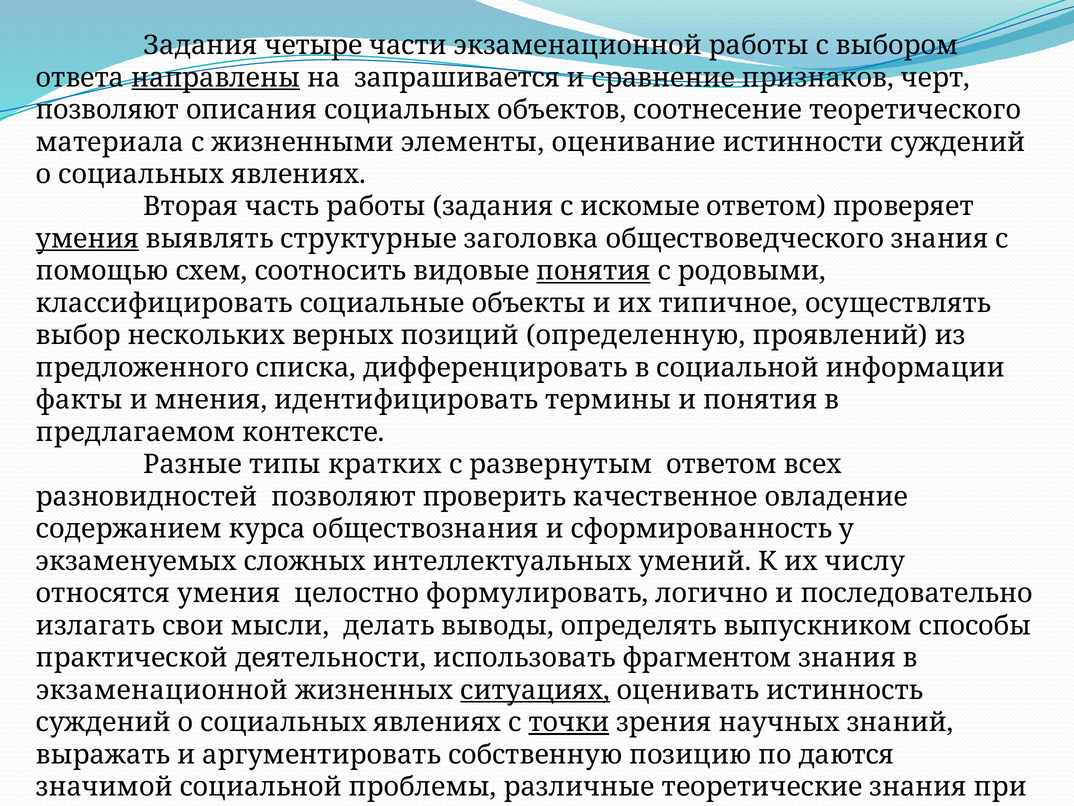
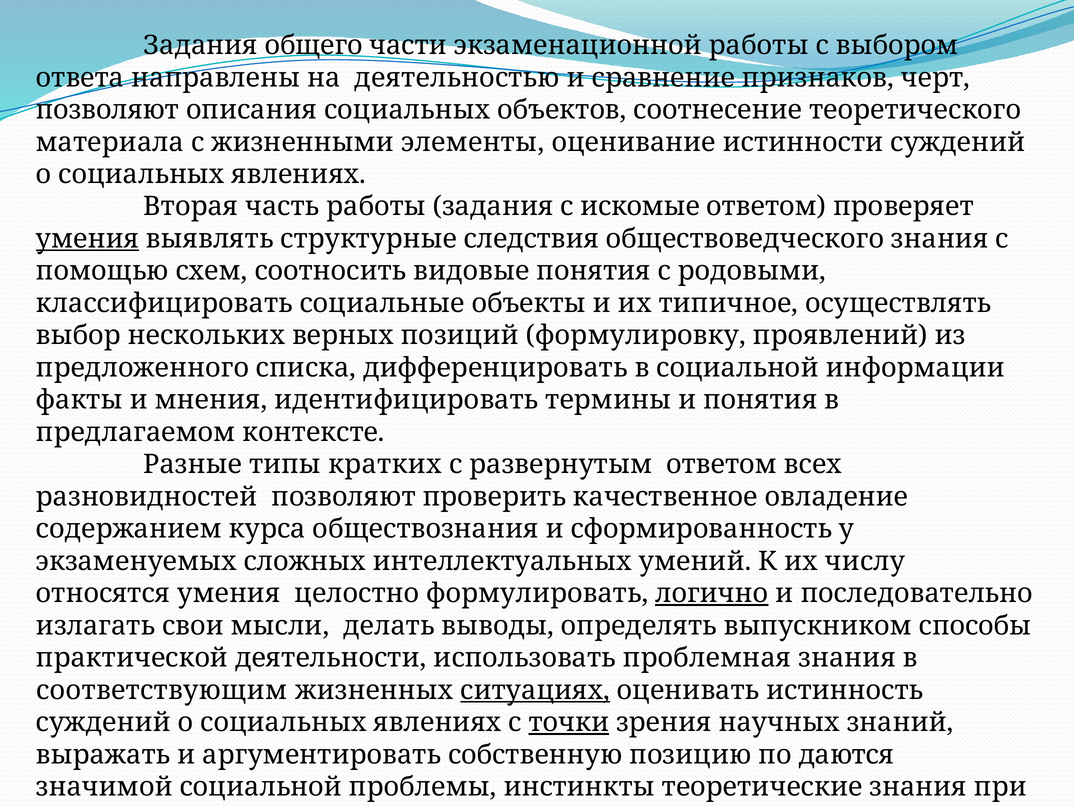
четыре: четыре -> общего
направлены underline: present -> none
запрашивается: запрашивается -> деятельностью
заголовка: заголовка -> следствия
понятия at (594, 271) underline: present -> none
определенную: определенную -> формулировку
логично underline: none -> present
фрагментом: фрагментом -> проблемная
экзаменационной at (162, 690): экзаменационной -> соответствующим
различные: различные -> инстинкты
